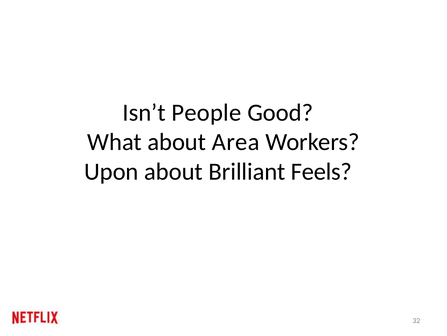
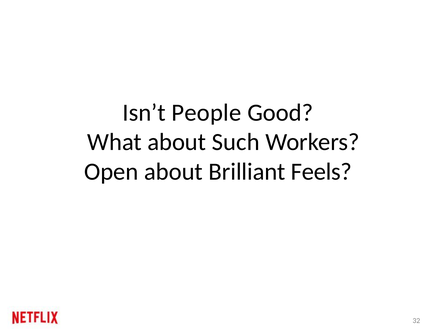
Area: Area -> Such
Upon: Upon -> Open
